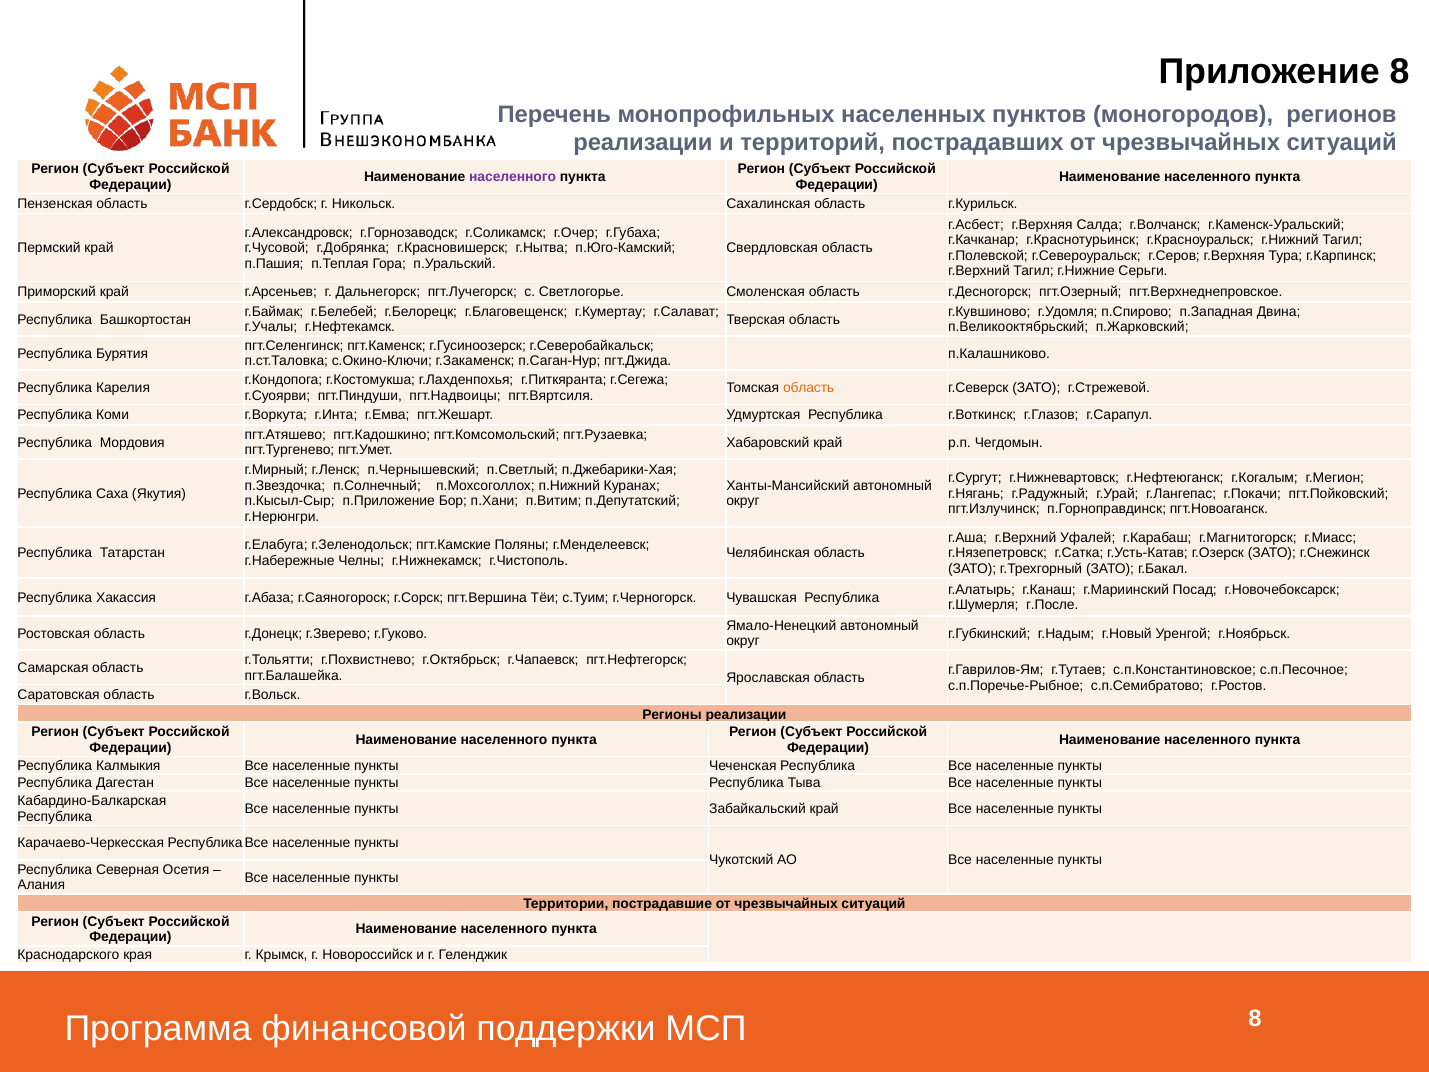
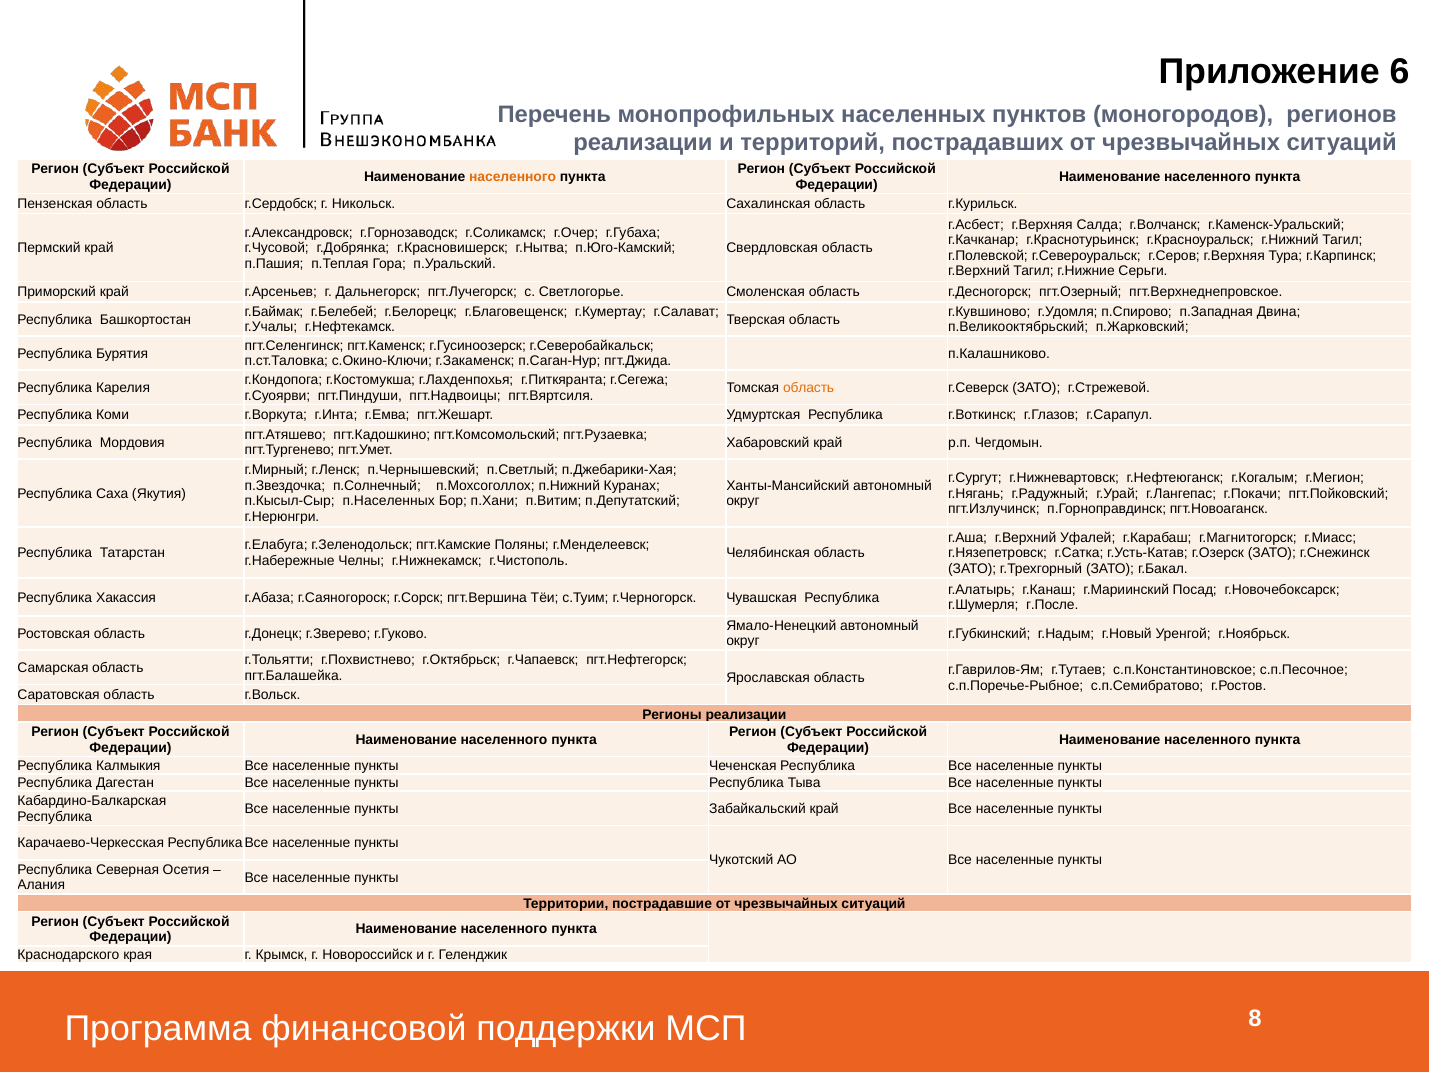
Приложение 8: 8 -> 6
населенного at (513, 177) colour: purple -> orange
п.Приложение: п.Приложение -> п.Населенных
